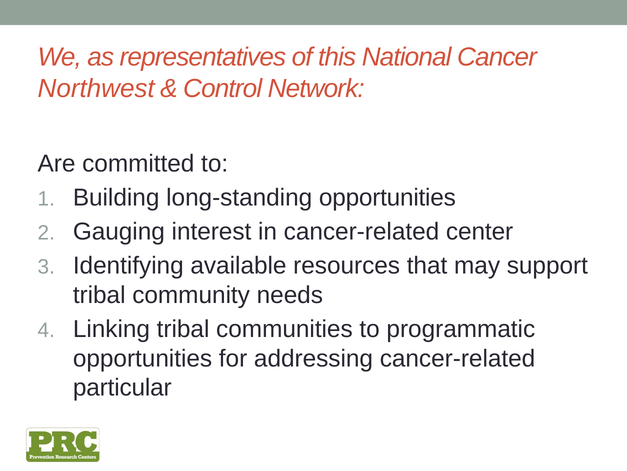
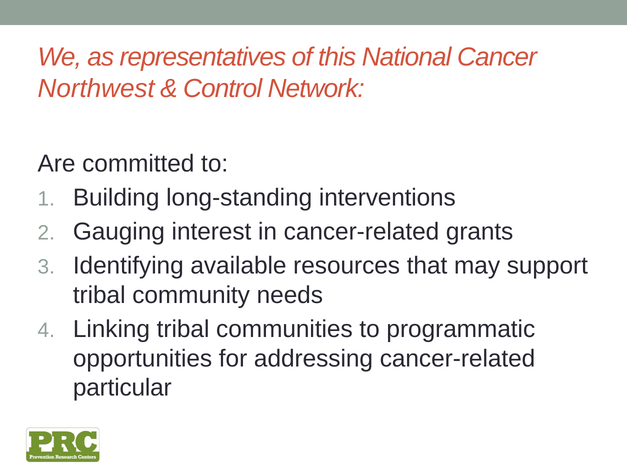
long-standing opportunities: opportunities -> interventions
center: center -> grants
